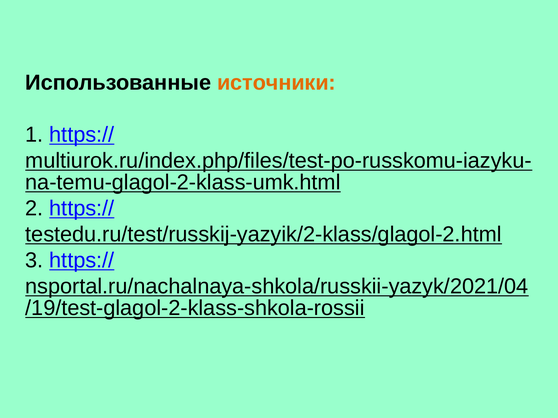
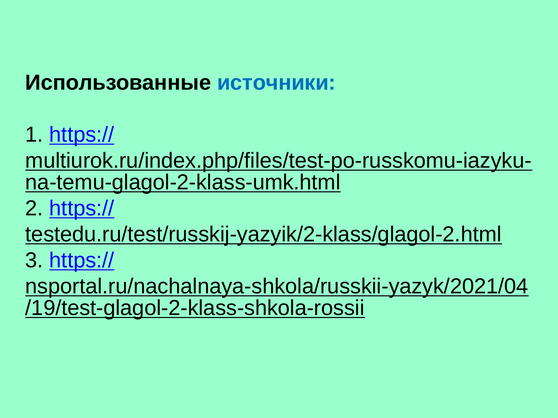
источники colour: orange -> blue
